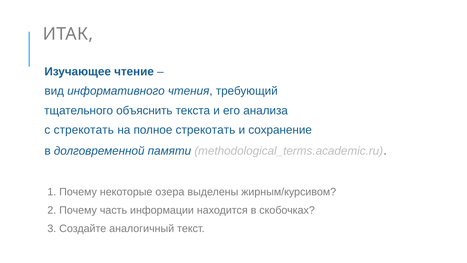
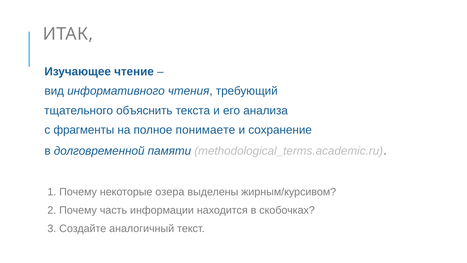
с стрекотать: стрекотать -> фрагменты
полное стрекотать: стрекотать -> понимаете
